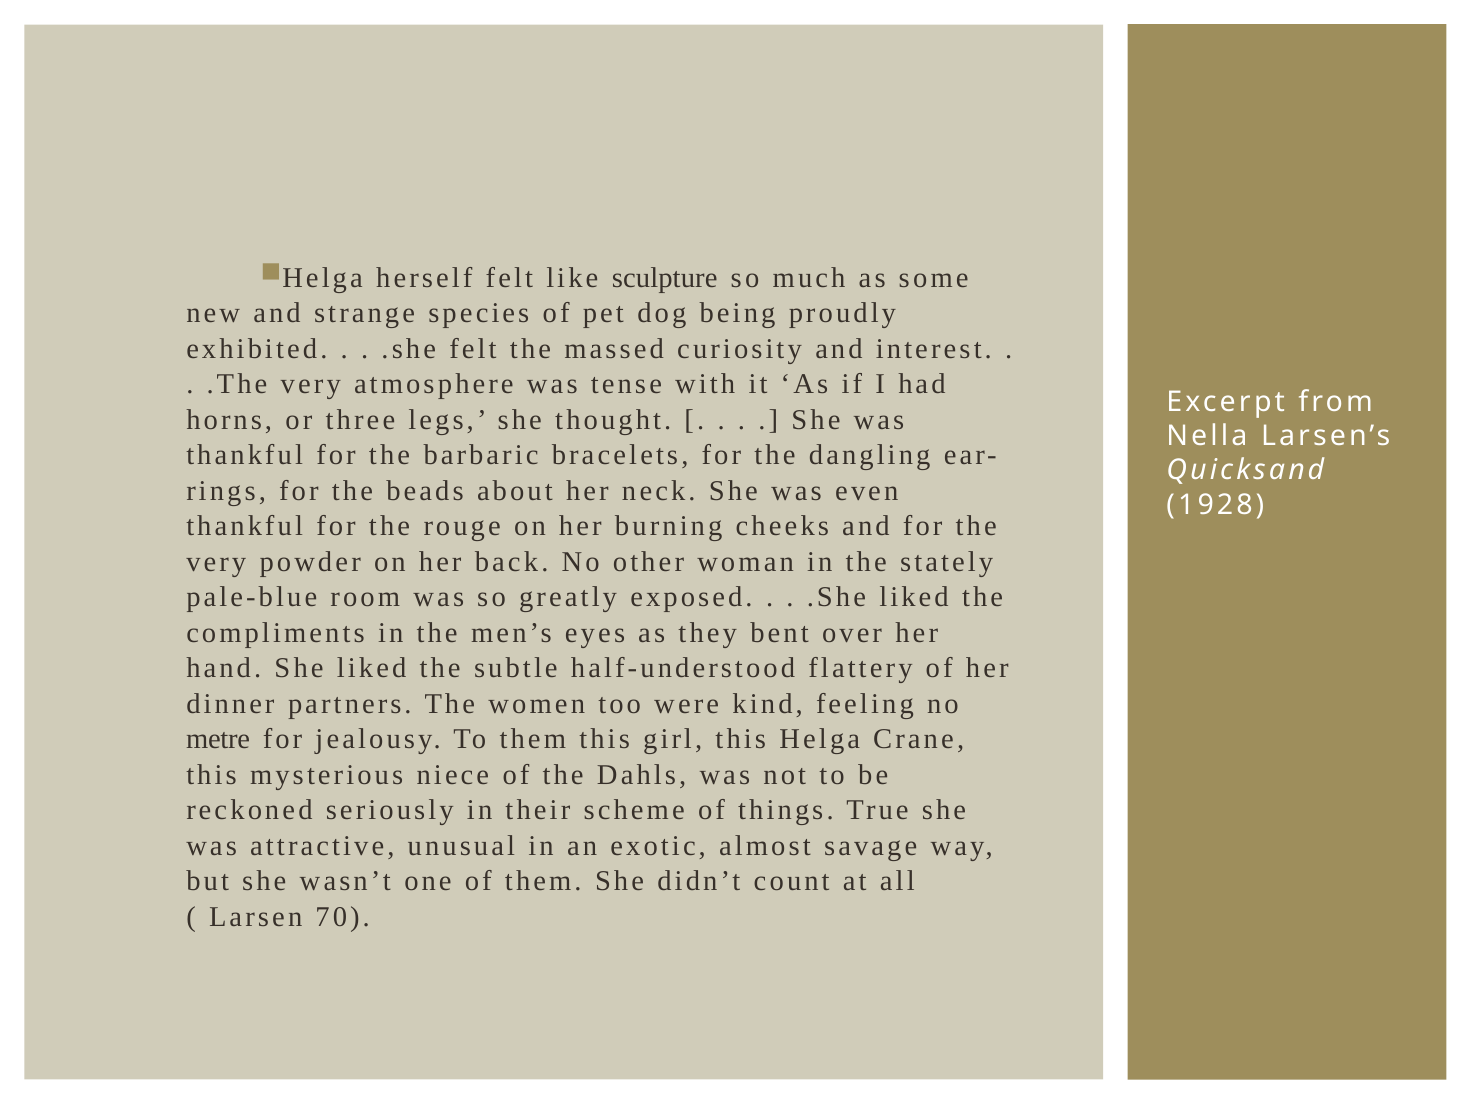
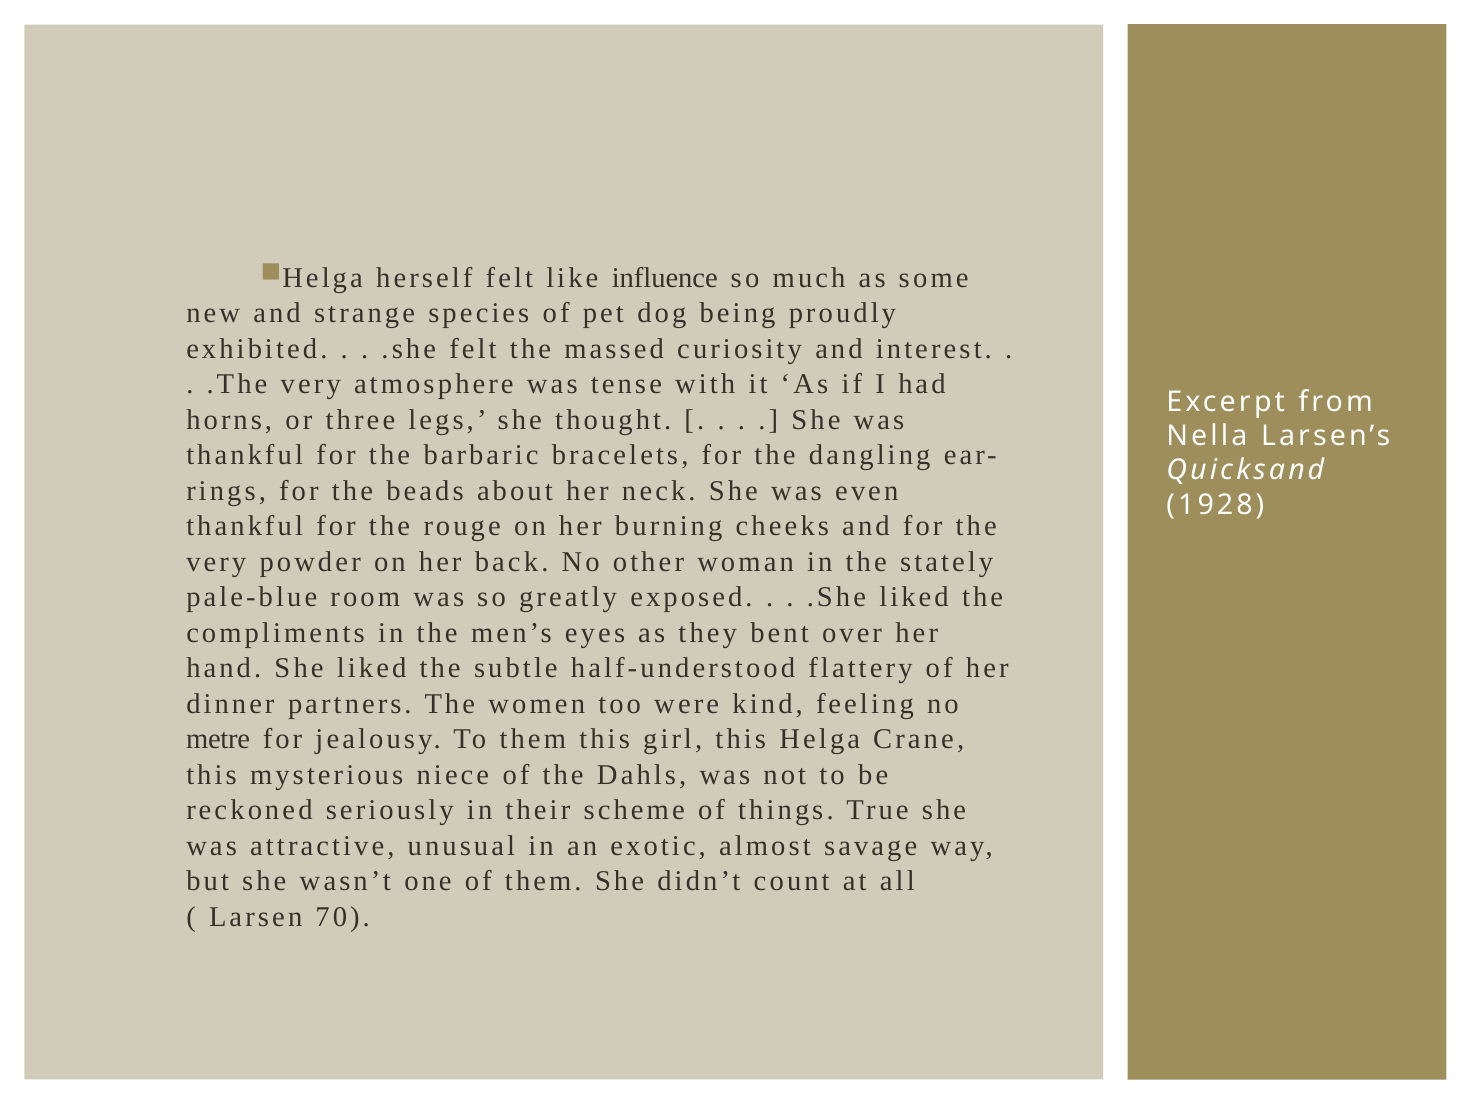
sculpture: sculpture -> influence
